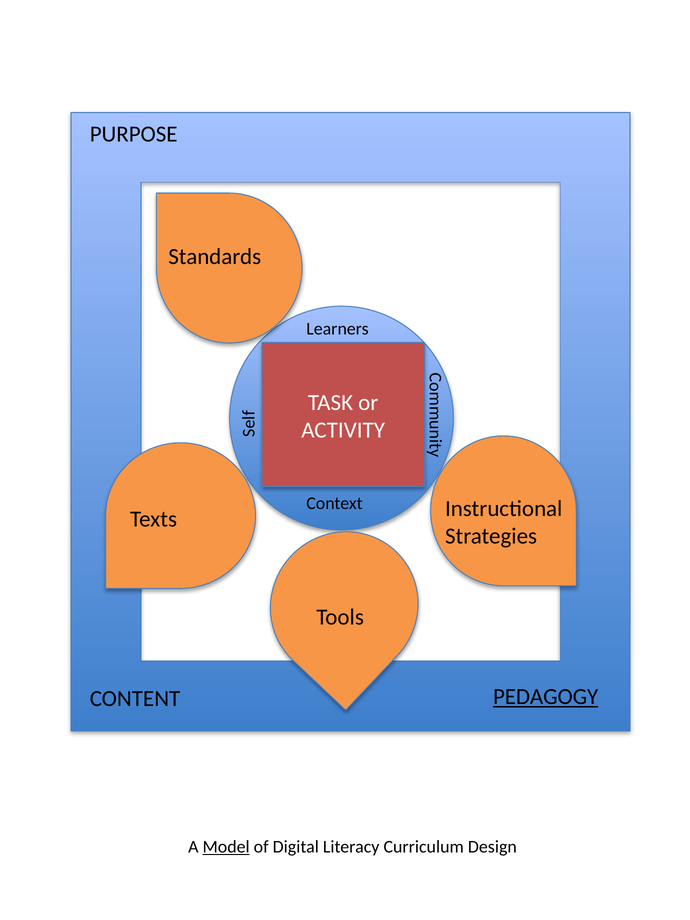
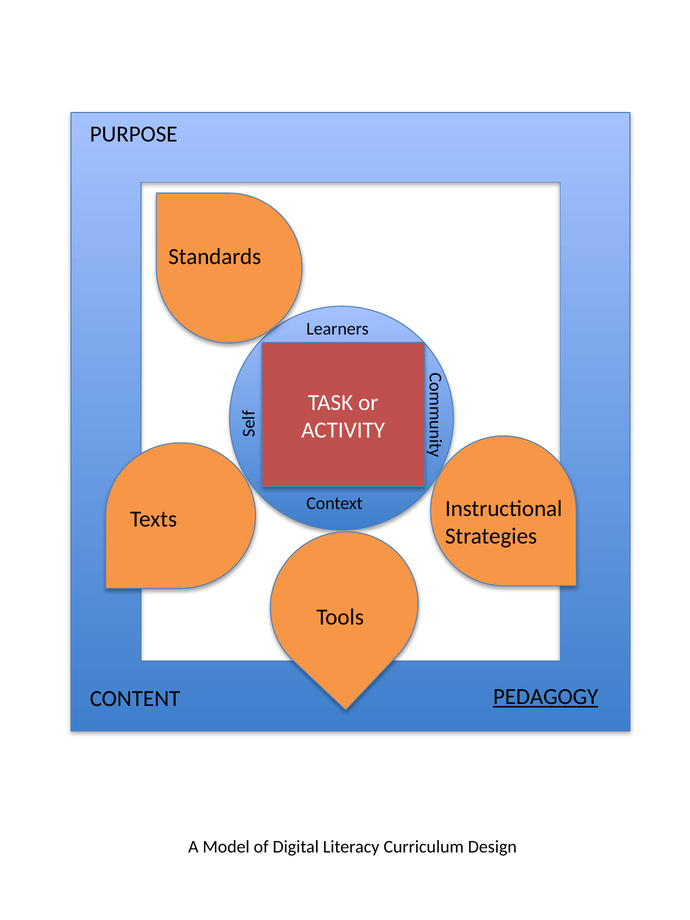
Model underline: present -> none
